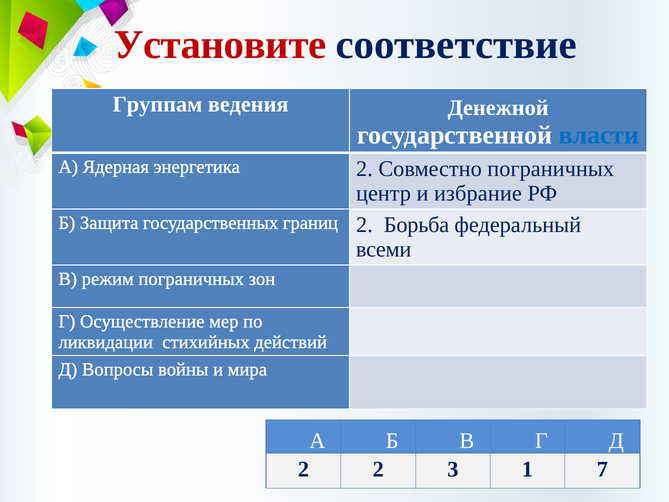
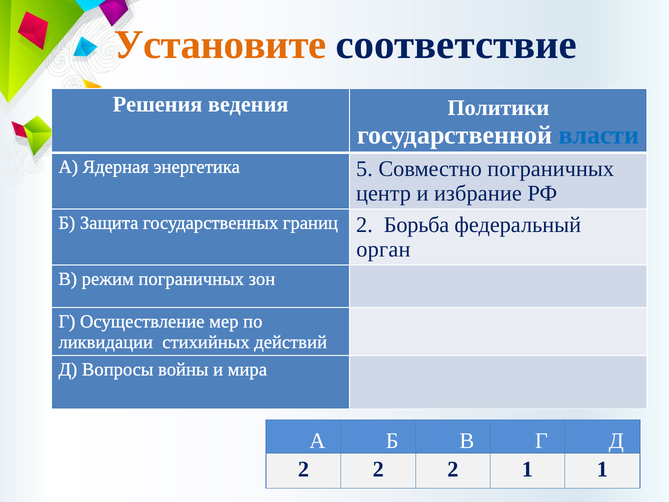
Установите colour: red -> orange
Группам: Группам -> Решения
Денежной: Денежной -> Политики
энергетика 2: 2 -> 5
всеми: всеми -> орган
2 2 3: 3 -> 2
1 7: 7 -> 1
